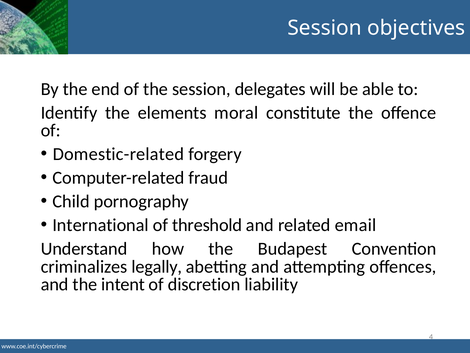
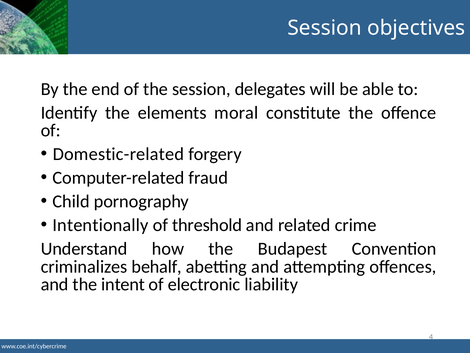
International: International -> Intentionally
email: email -> crime
legally: legally -> behalf
discretion: discretion -> electronic
